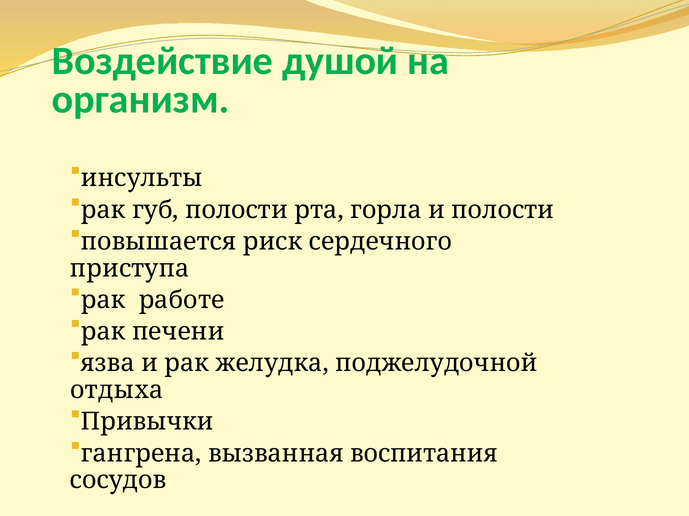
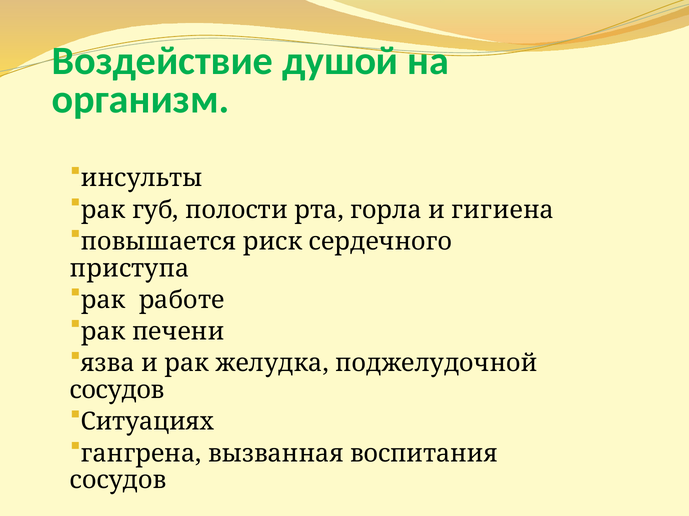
и полости: полости -> гигиена
отдыха at (117, 391): отдыха -> сосудов
Привычки: Привычки -> Ситуациях
